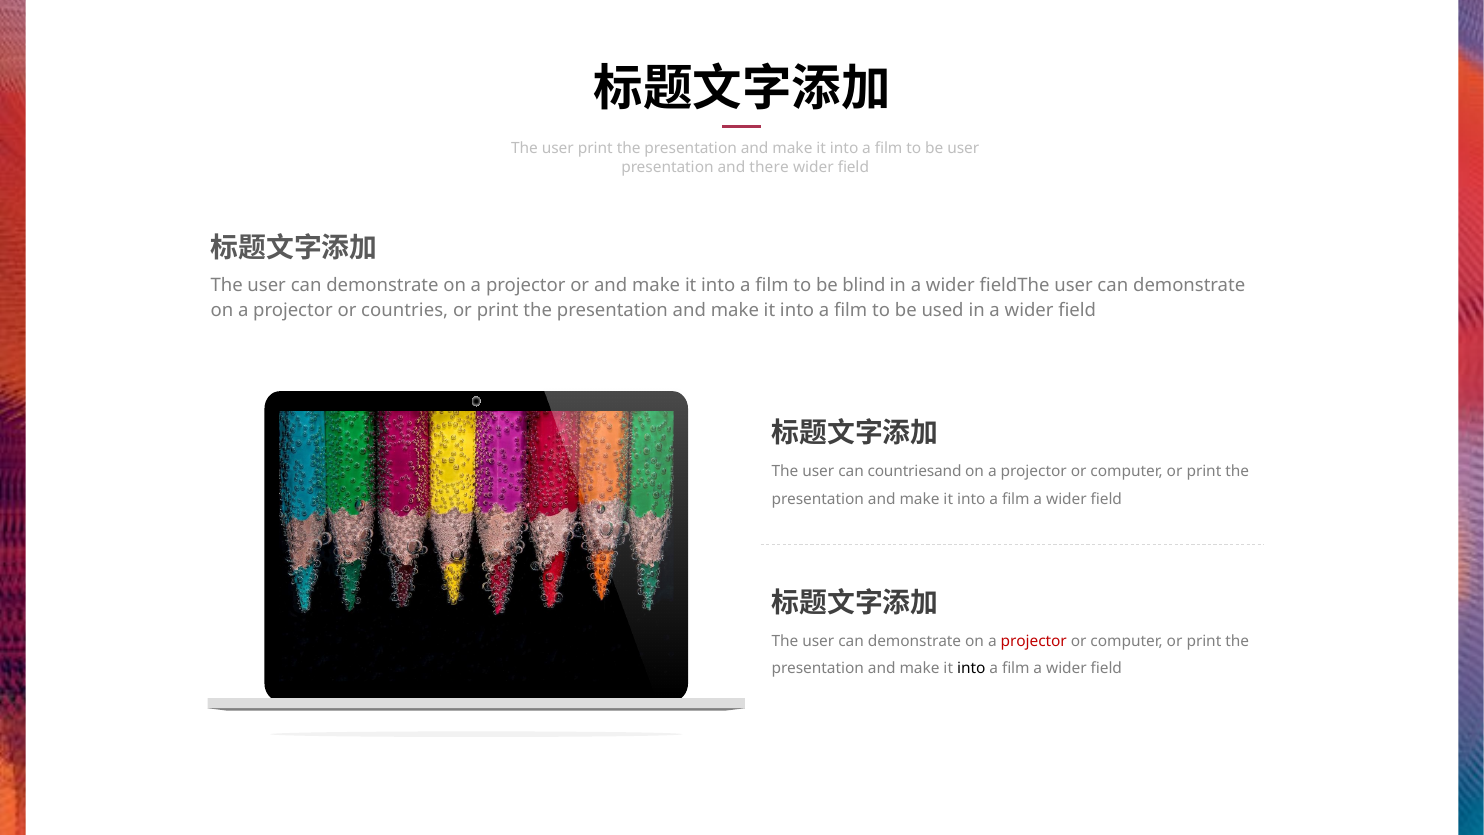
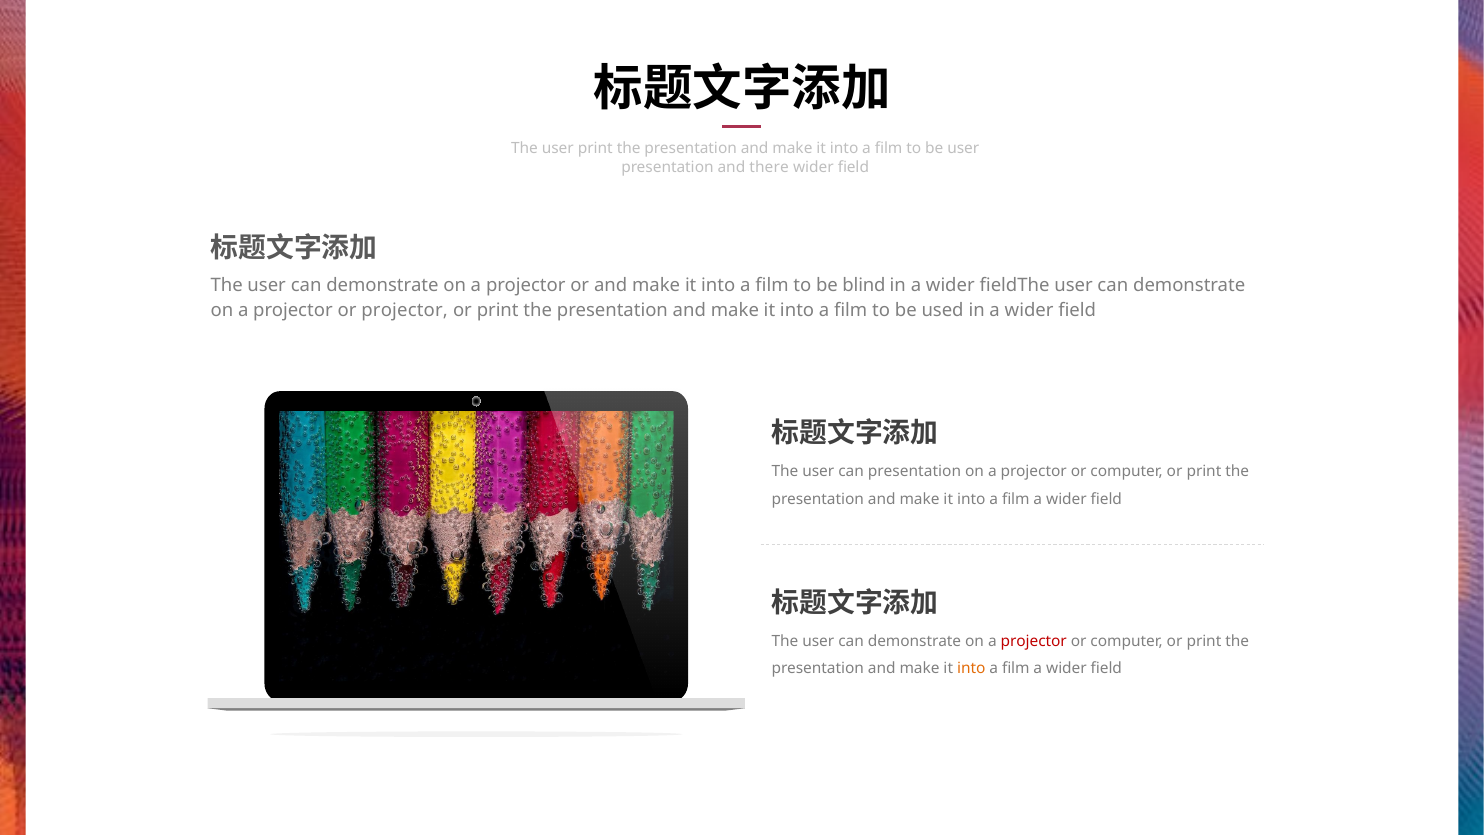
or countries: countries -> projector
can countriesand: countriesand -> presentation
into at (971, 669) colour: black -> orange
